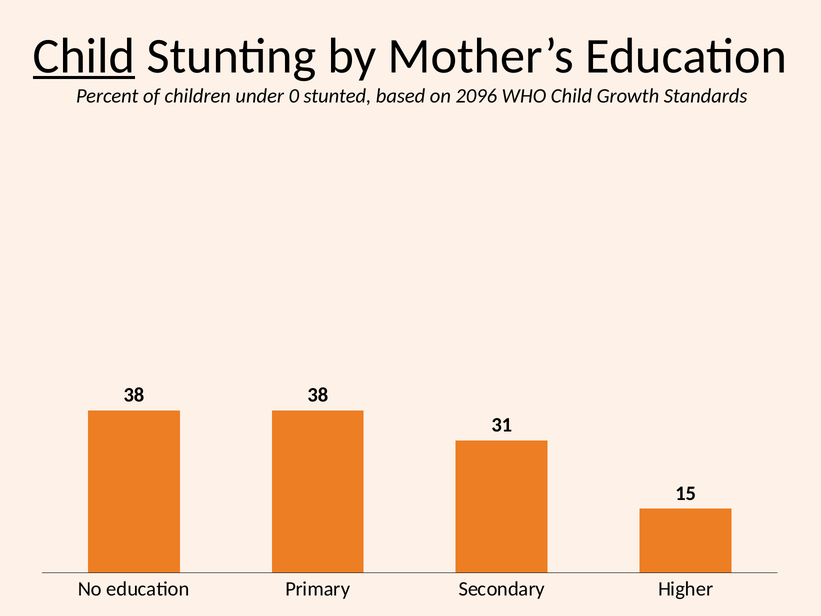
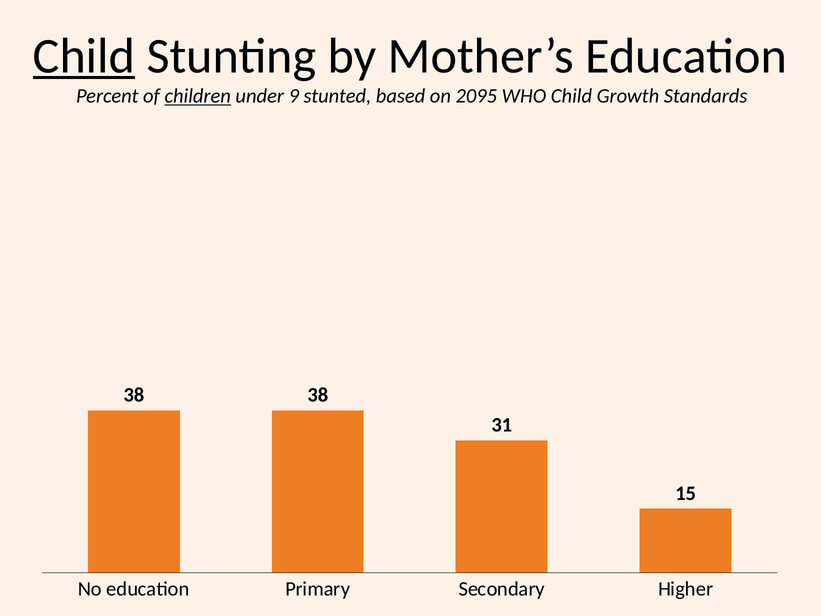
children underline: none -> present
0: 0 -> 9
2096: 2096 -> 2095
